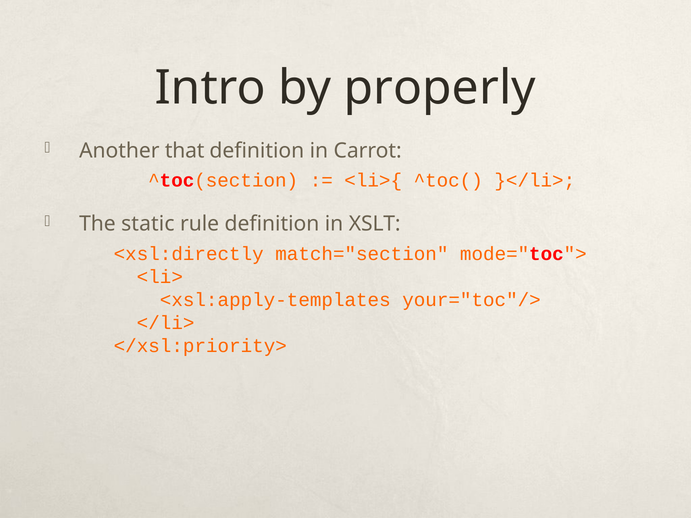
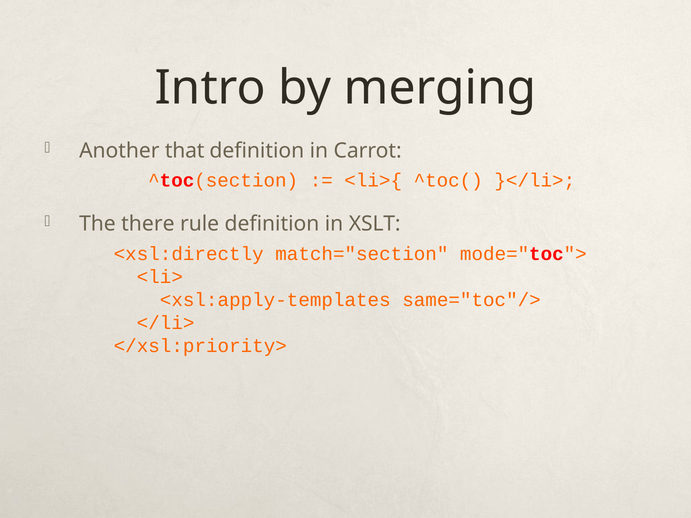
properly: properly -> merging
static: static -> there
your="toc"/>: your="toc"/> -> same="toc"/>
